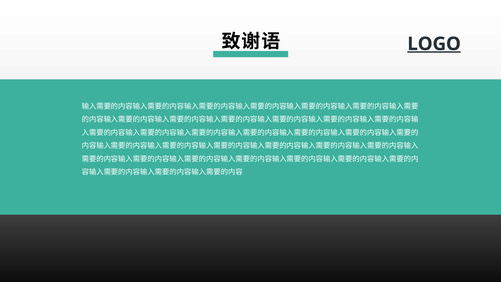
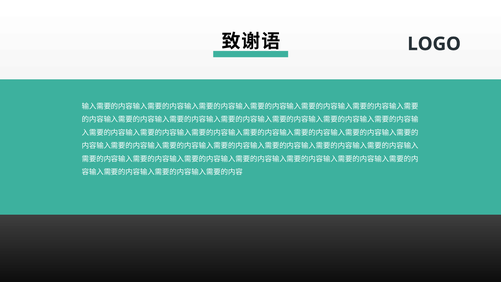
LOGO underline: present -> none
